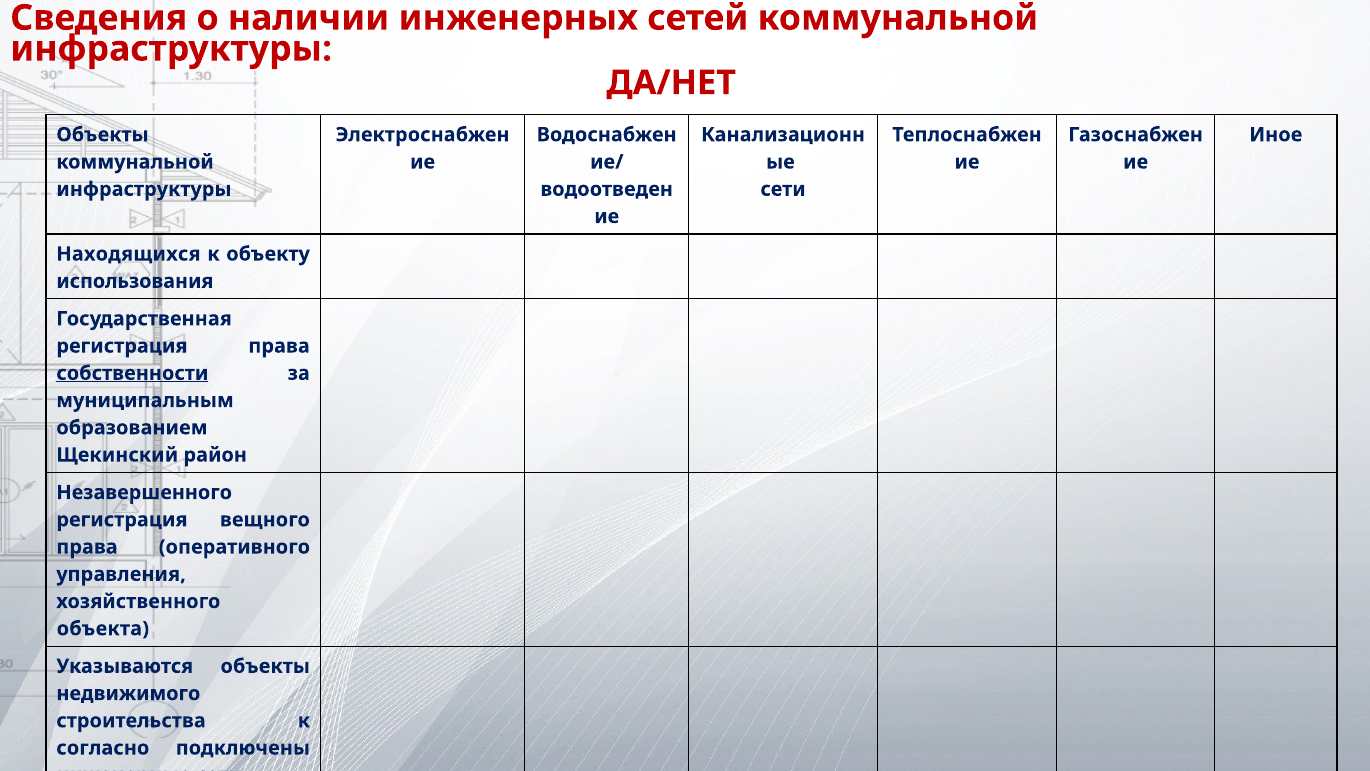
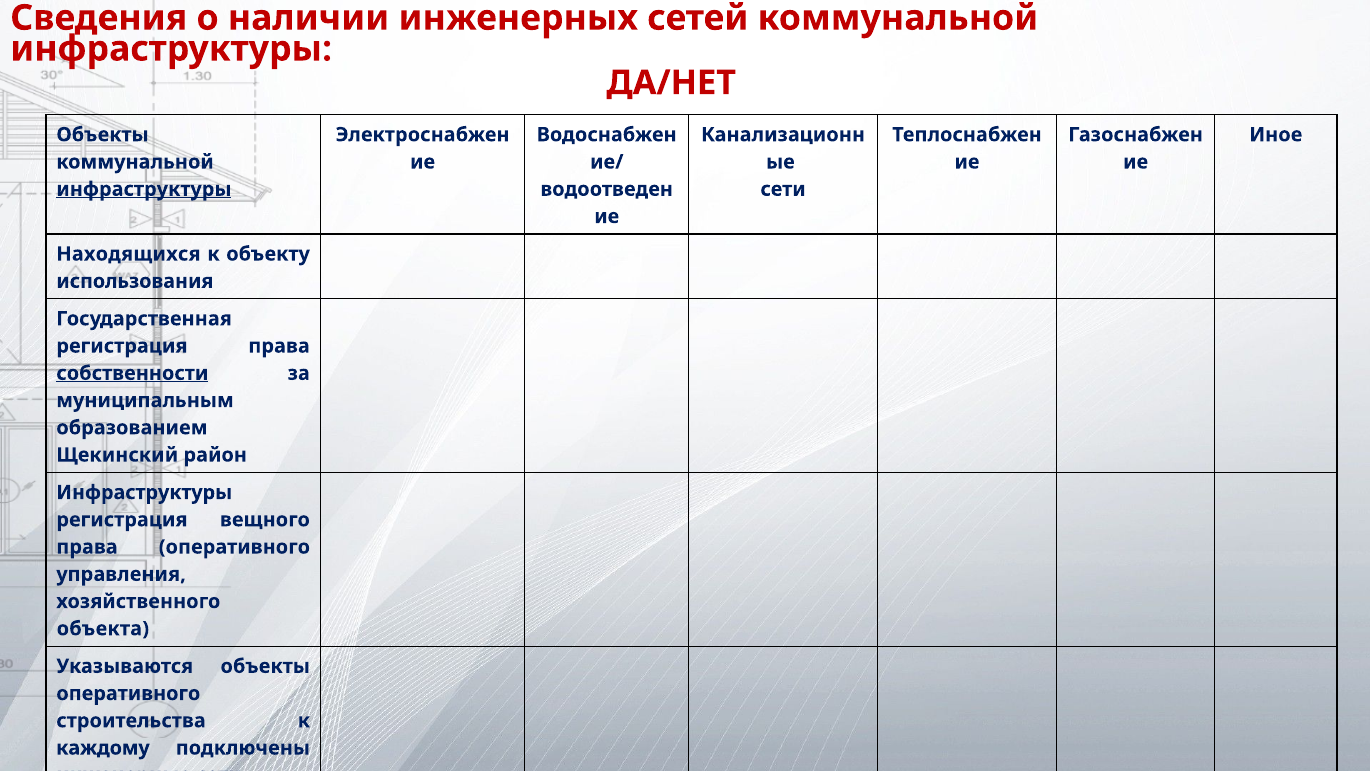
инфраструктуры at (144, 189) underline: none -> present
Незавершенного at (144, 492): Незавершенного -> Инфраструктуры
недвижимого at (128, 693): недвижимого -> оперативного
согласно: согласно -> каждому
